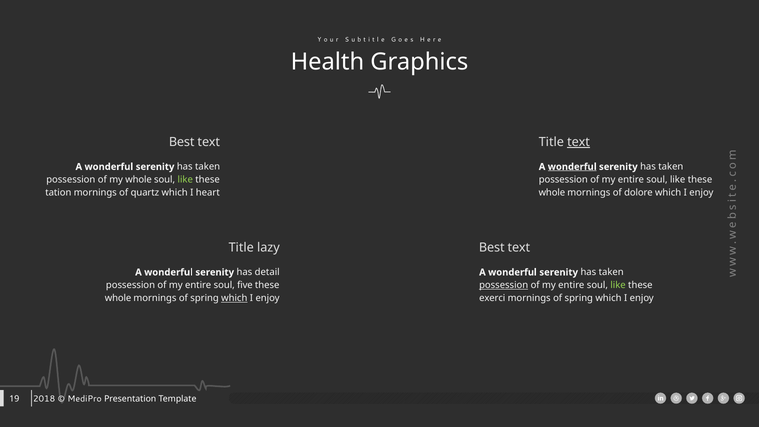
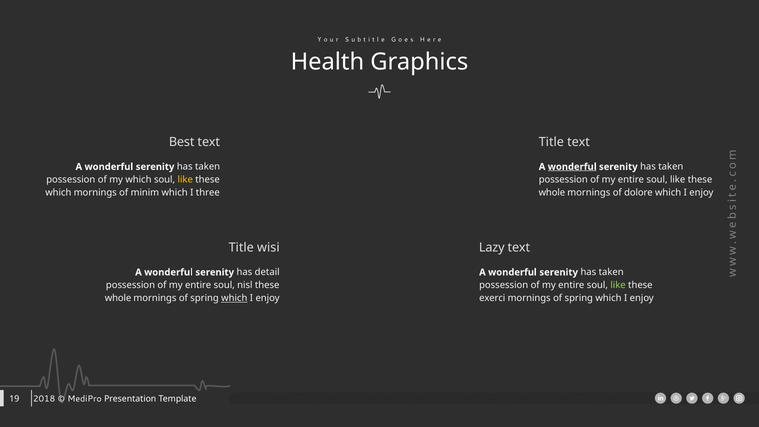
text at (579, 142) underline: present -> none
my whole: whole -> which
like at (185, 180) colour: light green -> yellow
tation at (58, 193): tation -> which
quartz: quartz -> minim
heart: heart -> three
lazy: lazy -> wisi
Best at (492, 247): Best -> Lazy
five: five -> nisl
possession at (504, 285) underline: present -> none
